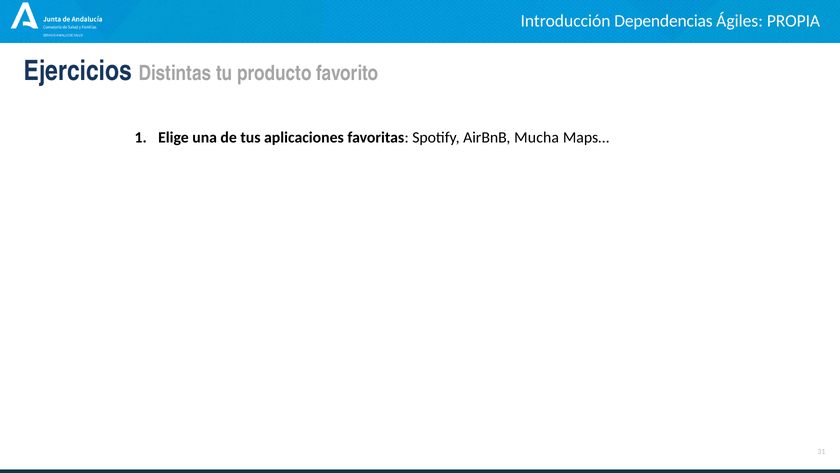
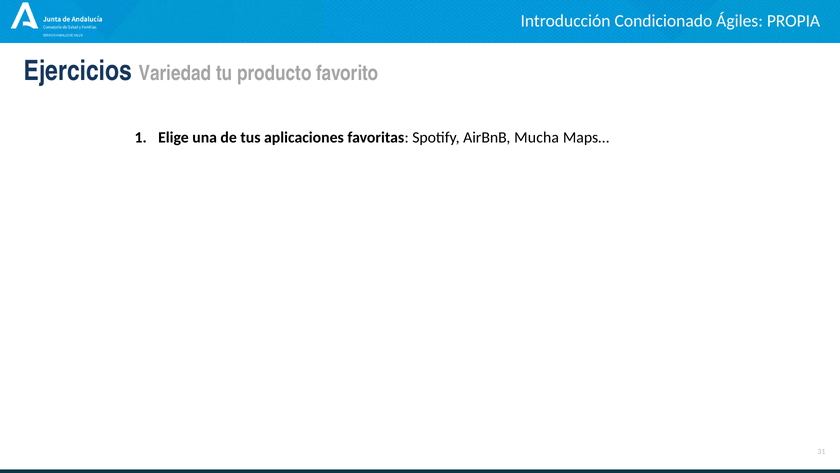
Dependencias: Dependencias -> Condicionado
Distintas: Distintas -> Variedad
